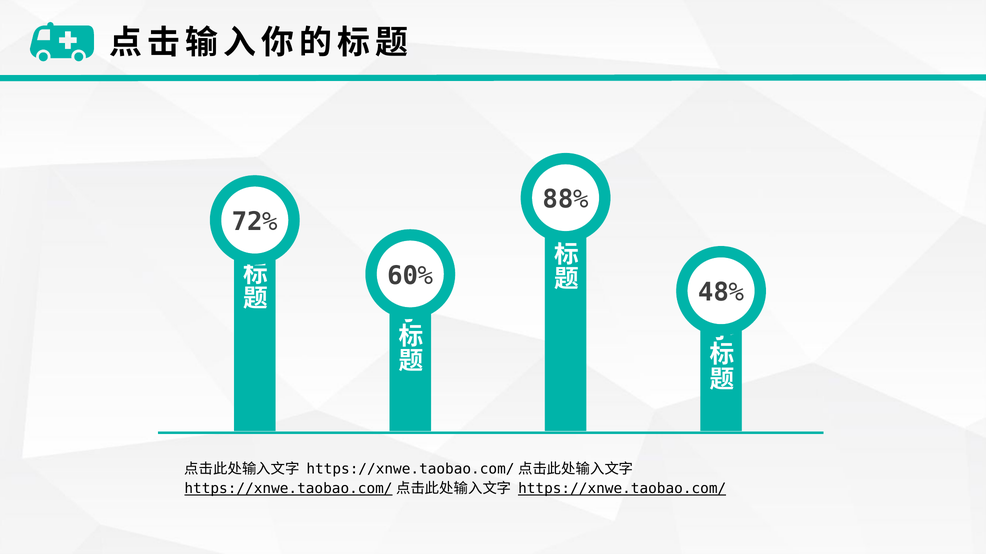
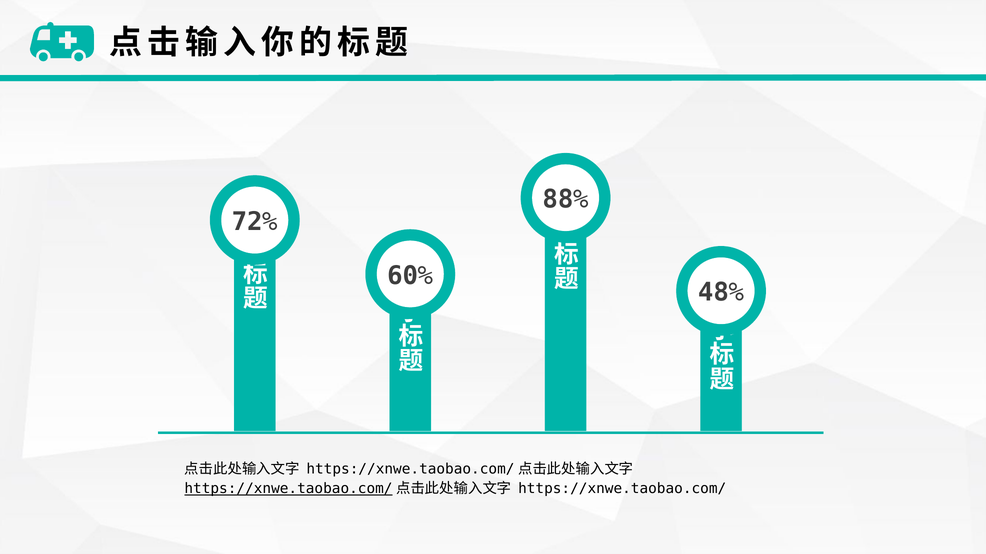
https://xnwe.taobao.com/ at (622, 489) underline: present -> none
